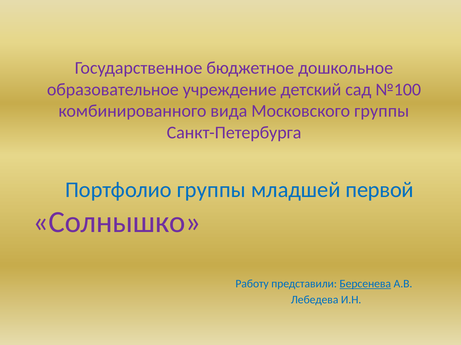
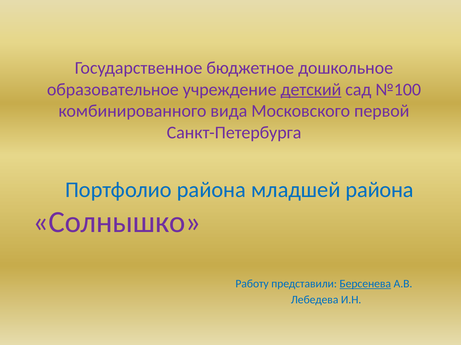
детский underline: none -> present
Московского группы: группы -> первой
Портфолио группы: группы -> района
младшей первой: первой -> района
